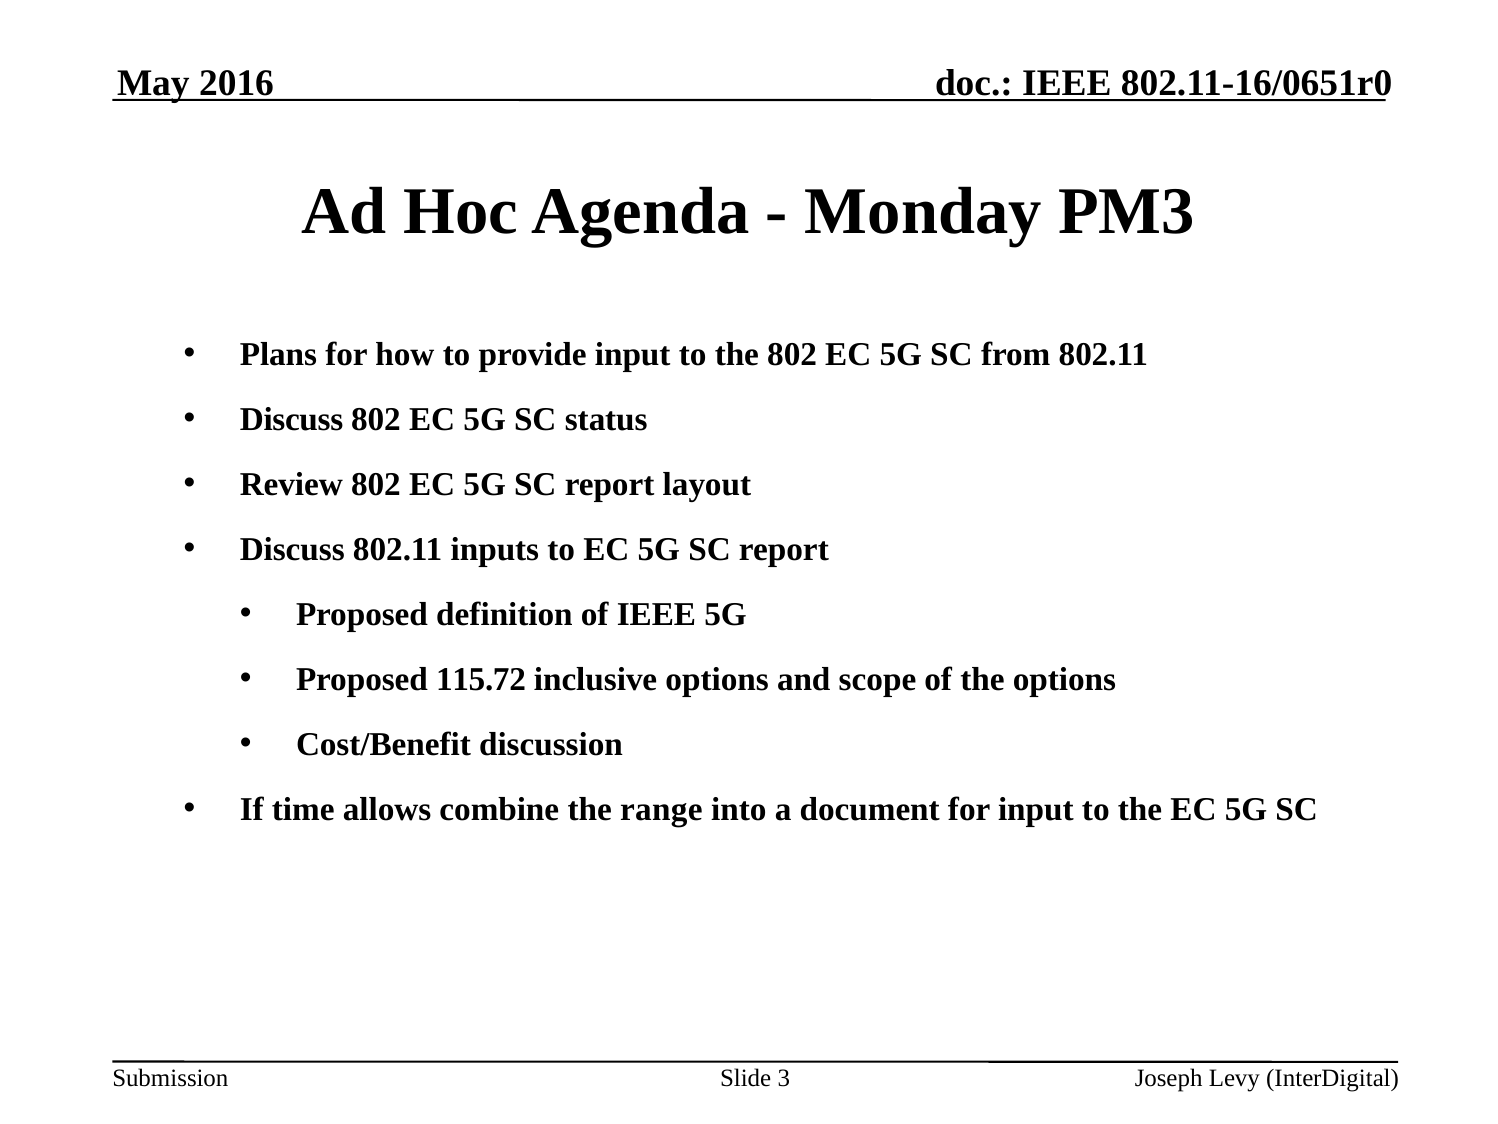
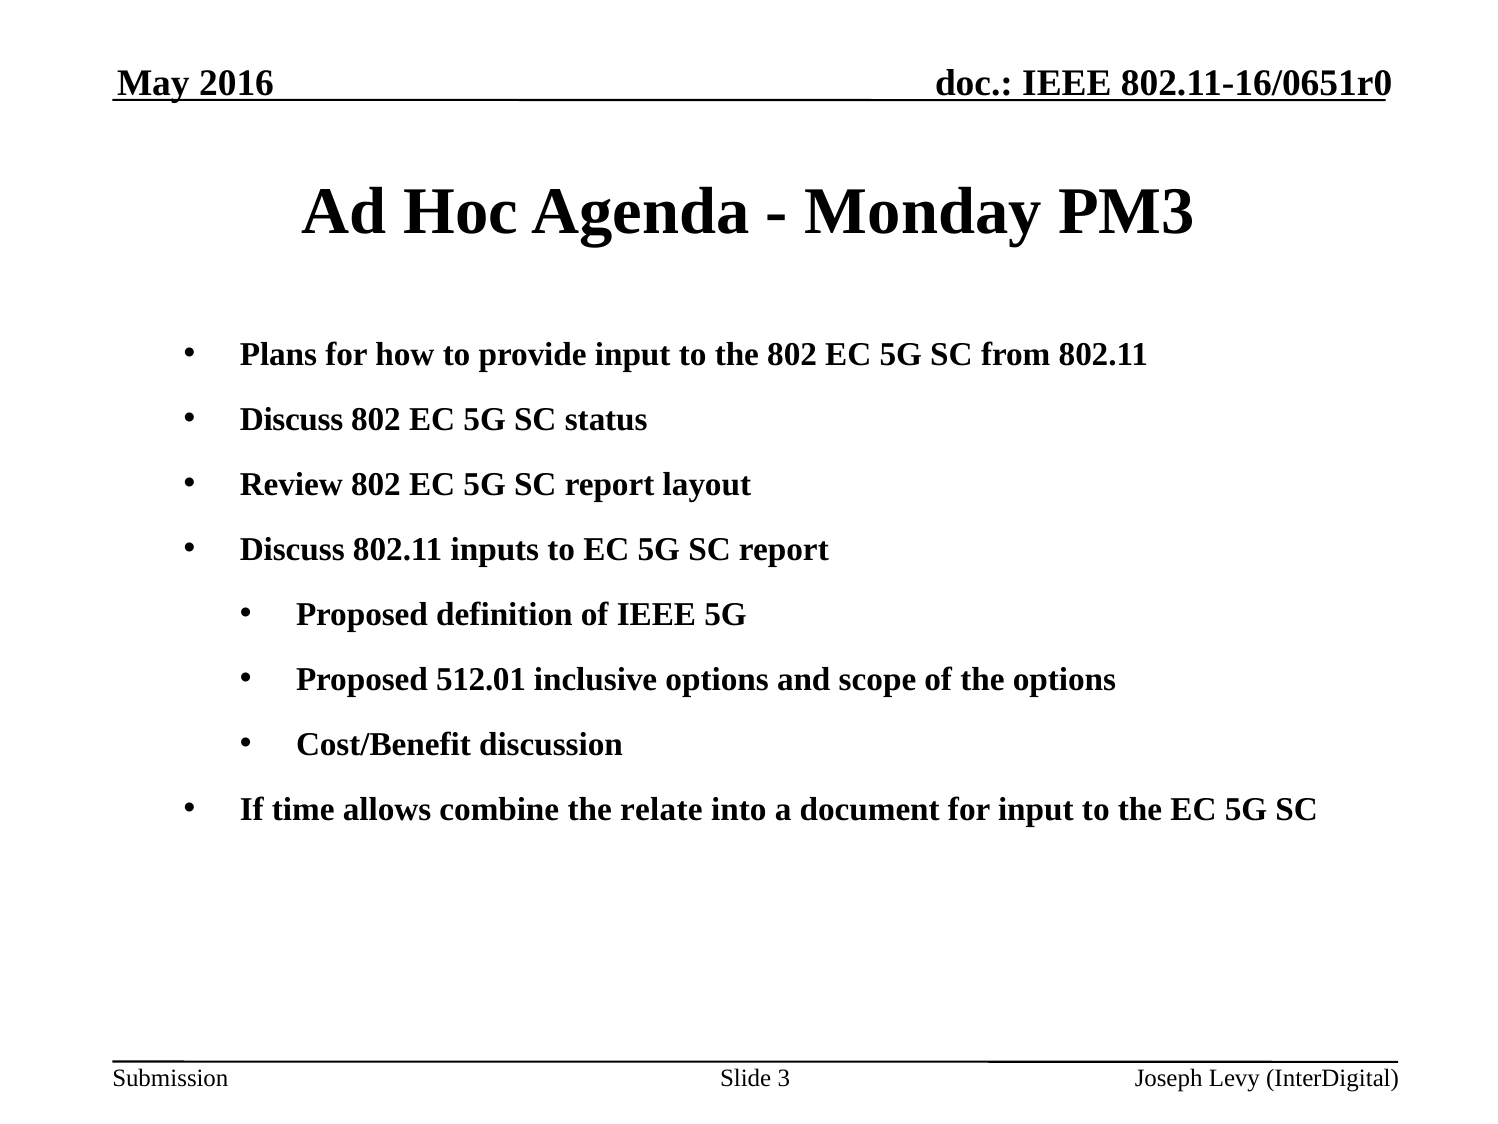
115.72: 115.72 -> 512.01
range: range -> relate
